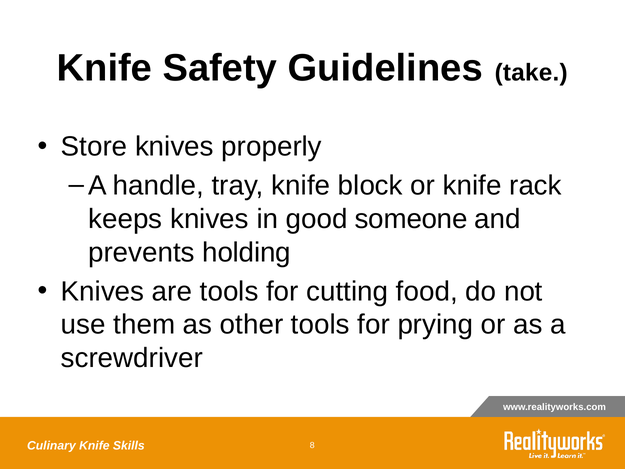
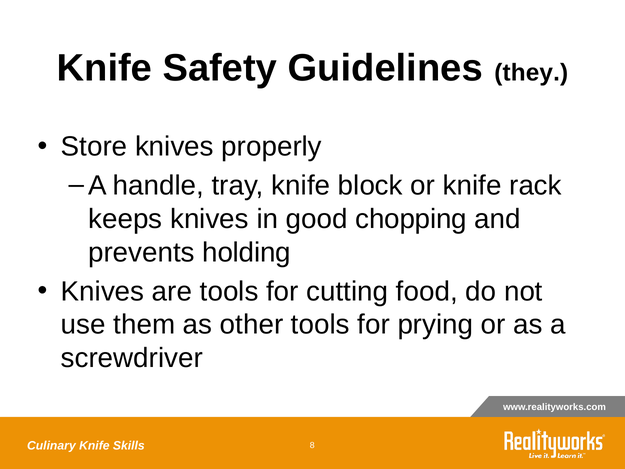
take: take -> they
someone: someone -> chopping
